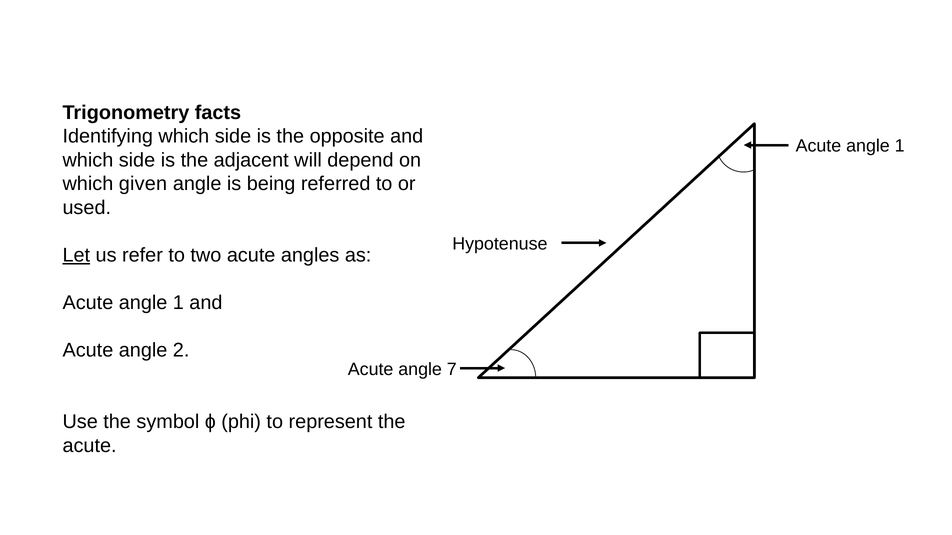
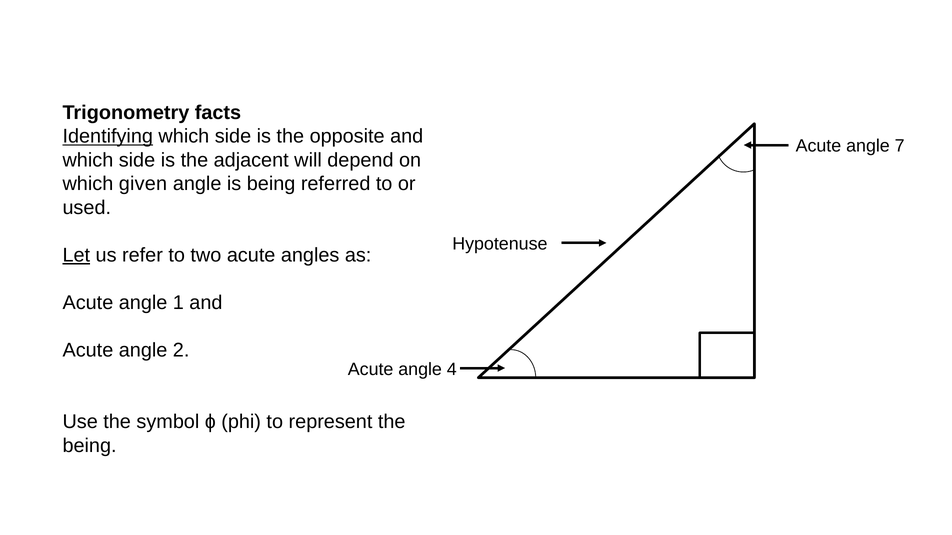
Identifying underline: none -> present
1 at (900, 146): 1 -> 7
7: 7 -> 4
acute at (90, 446): acute -> being
